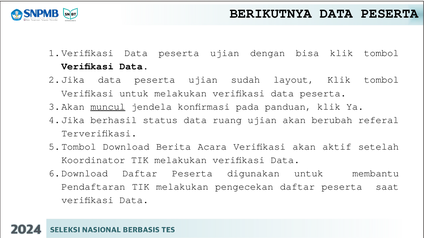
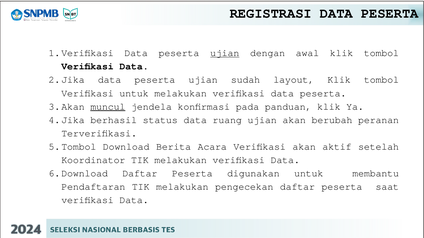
BERIKUTNYA: BERIKUTNYA -> REGISTRASI
ujian at (225, 53) underline: none -> present
bisa: bisa -> awal
referal: referal -> peranan
